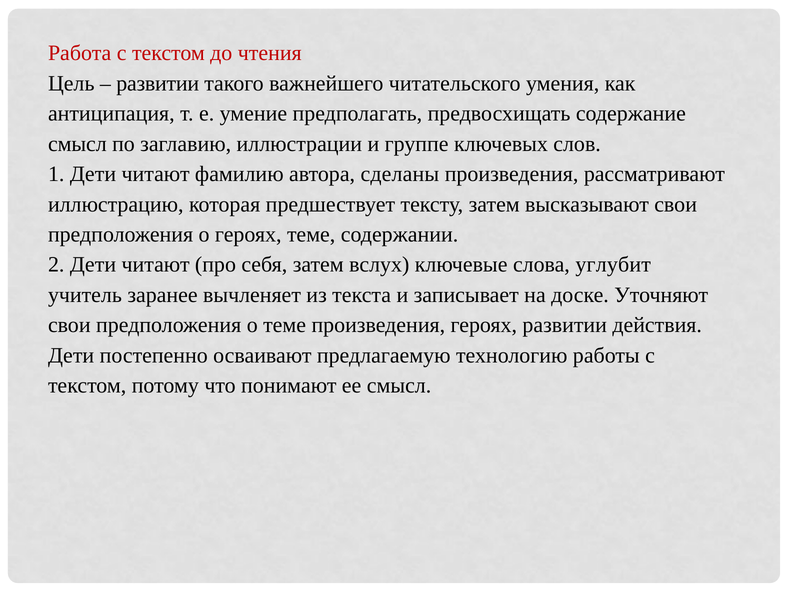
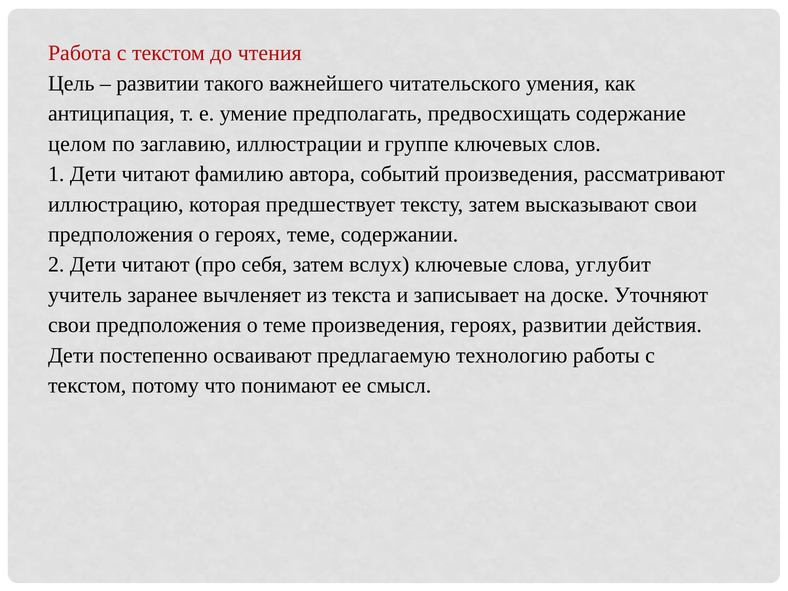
смысл at (77, 144): смысл -> целом
сделаны: сделаны -> событий
